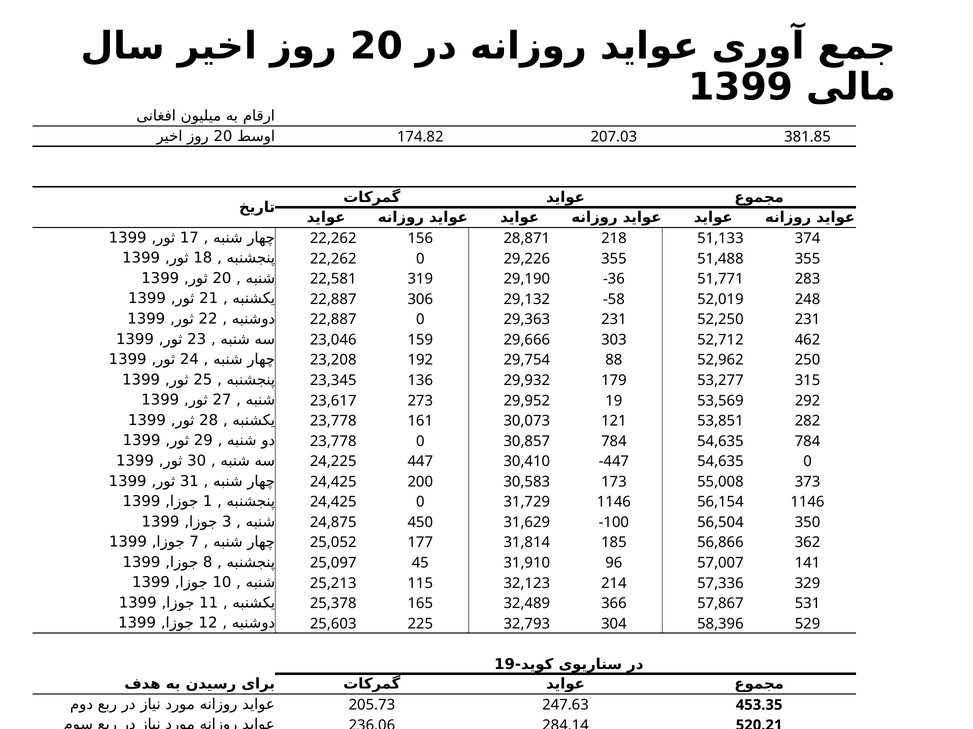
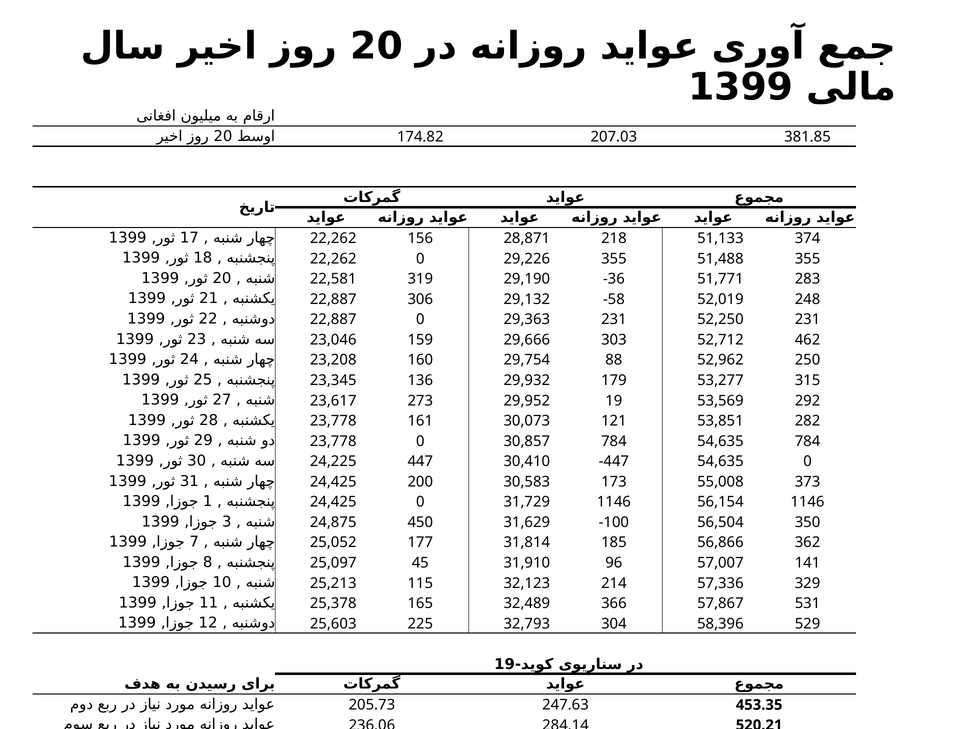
192: 192 -> 160
